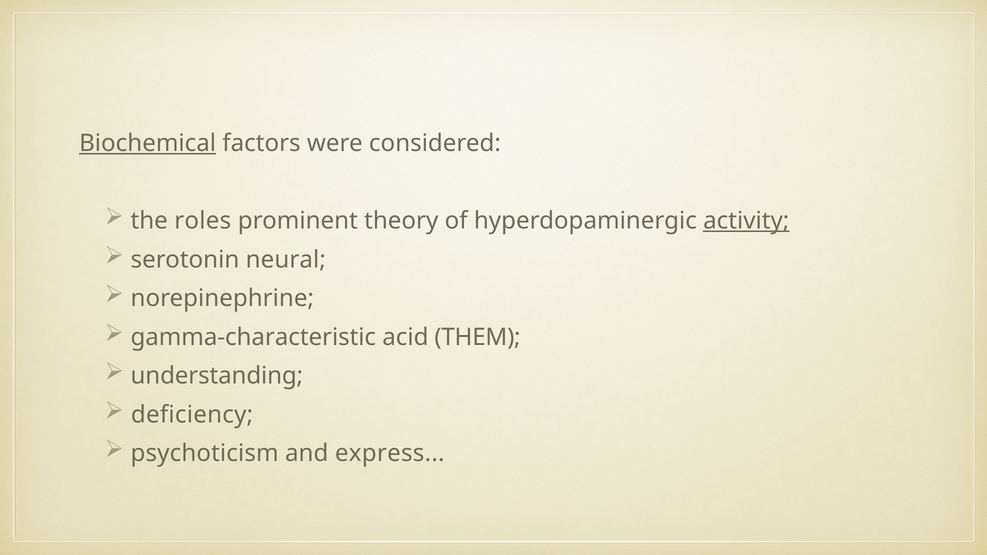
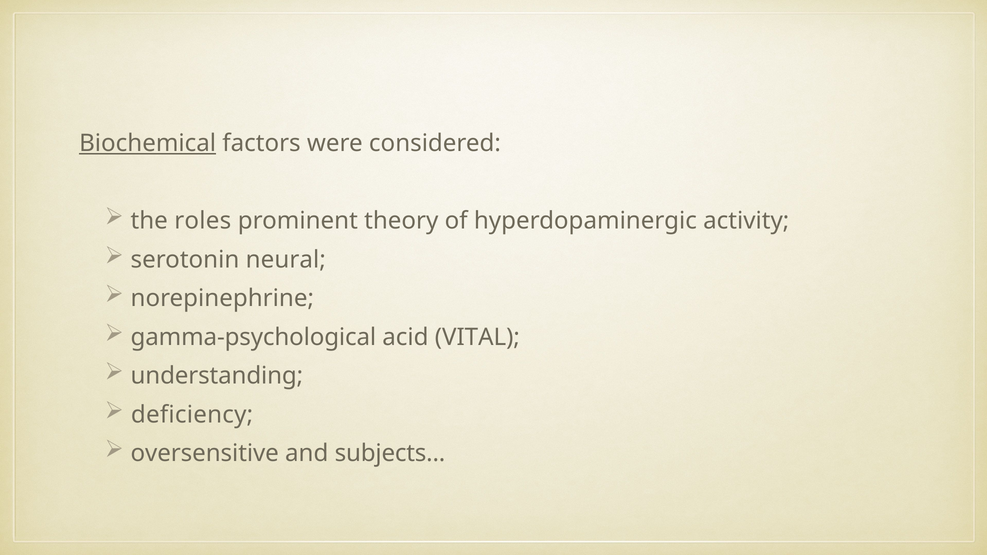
activity underline: present -> none
gamma-characteristic: gamma-characteristic -> gamma-psychological
THEM: THEM -> VITAL
psychoticism: psychoticism -> oversensitive
express: express -> subjects
